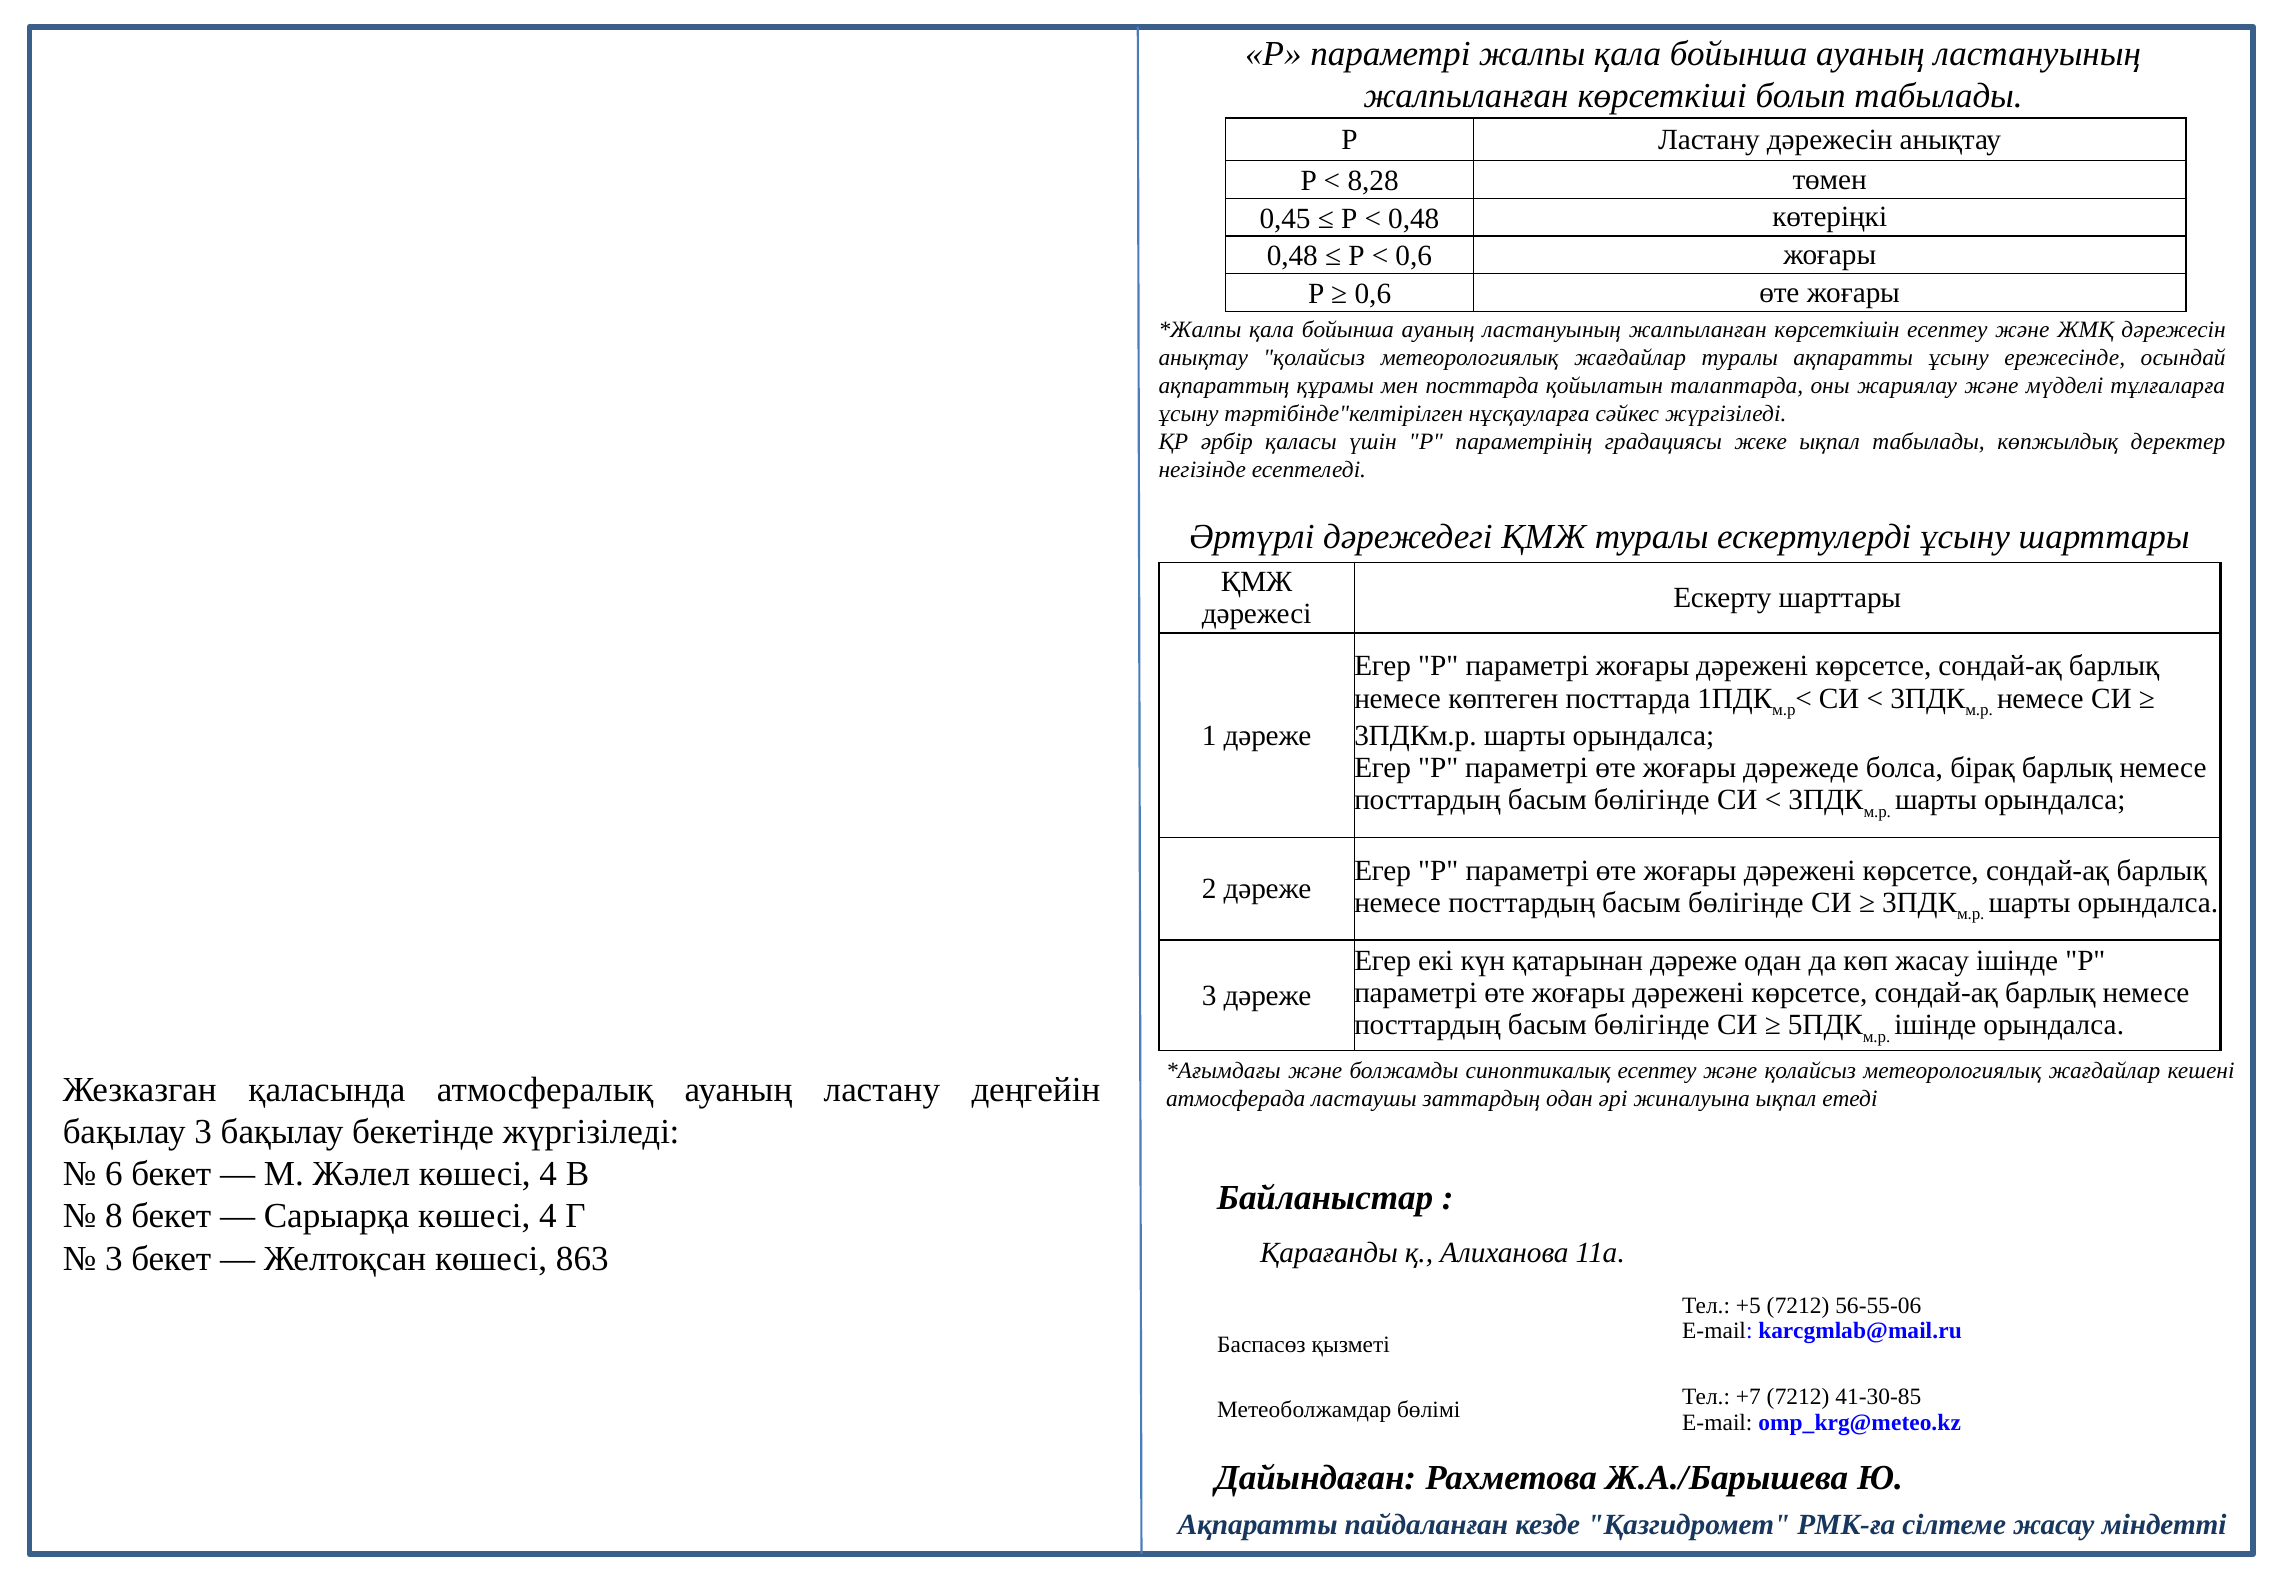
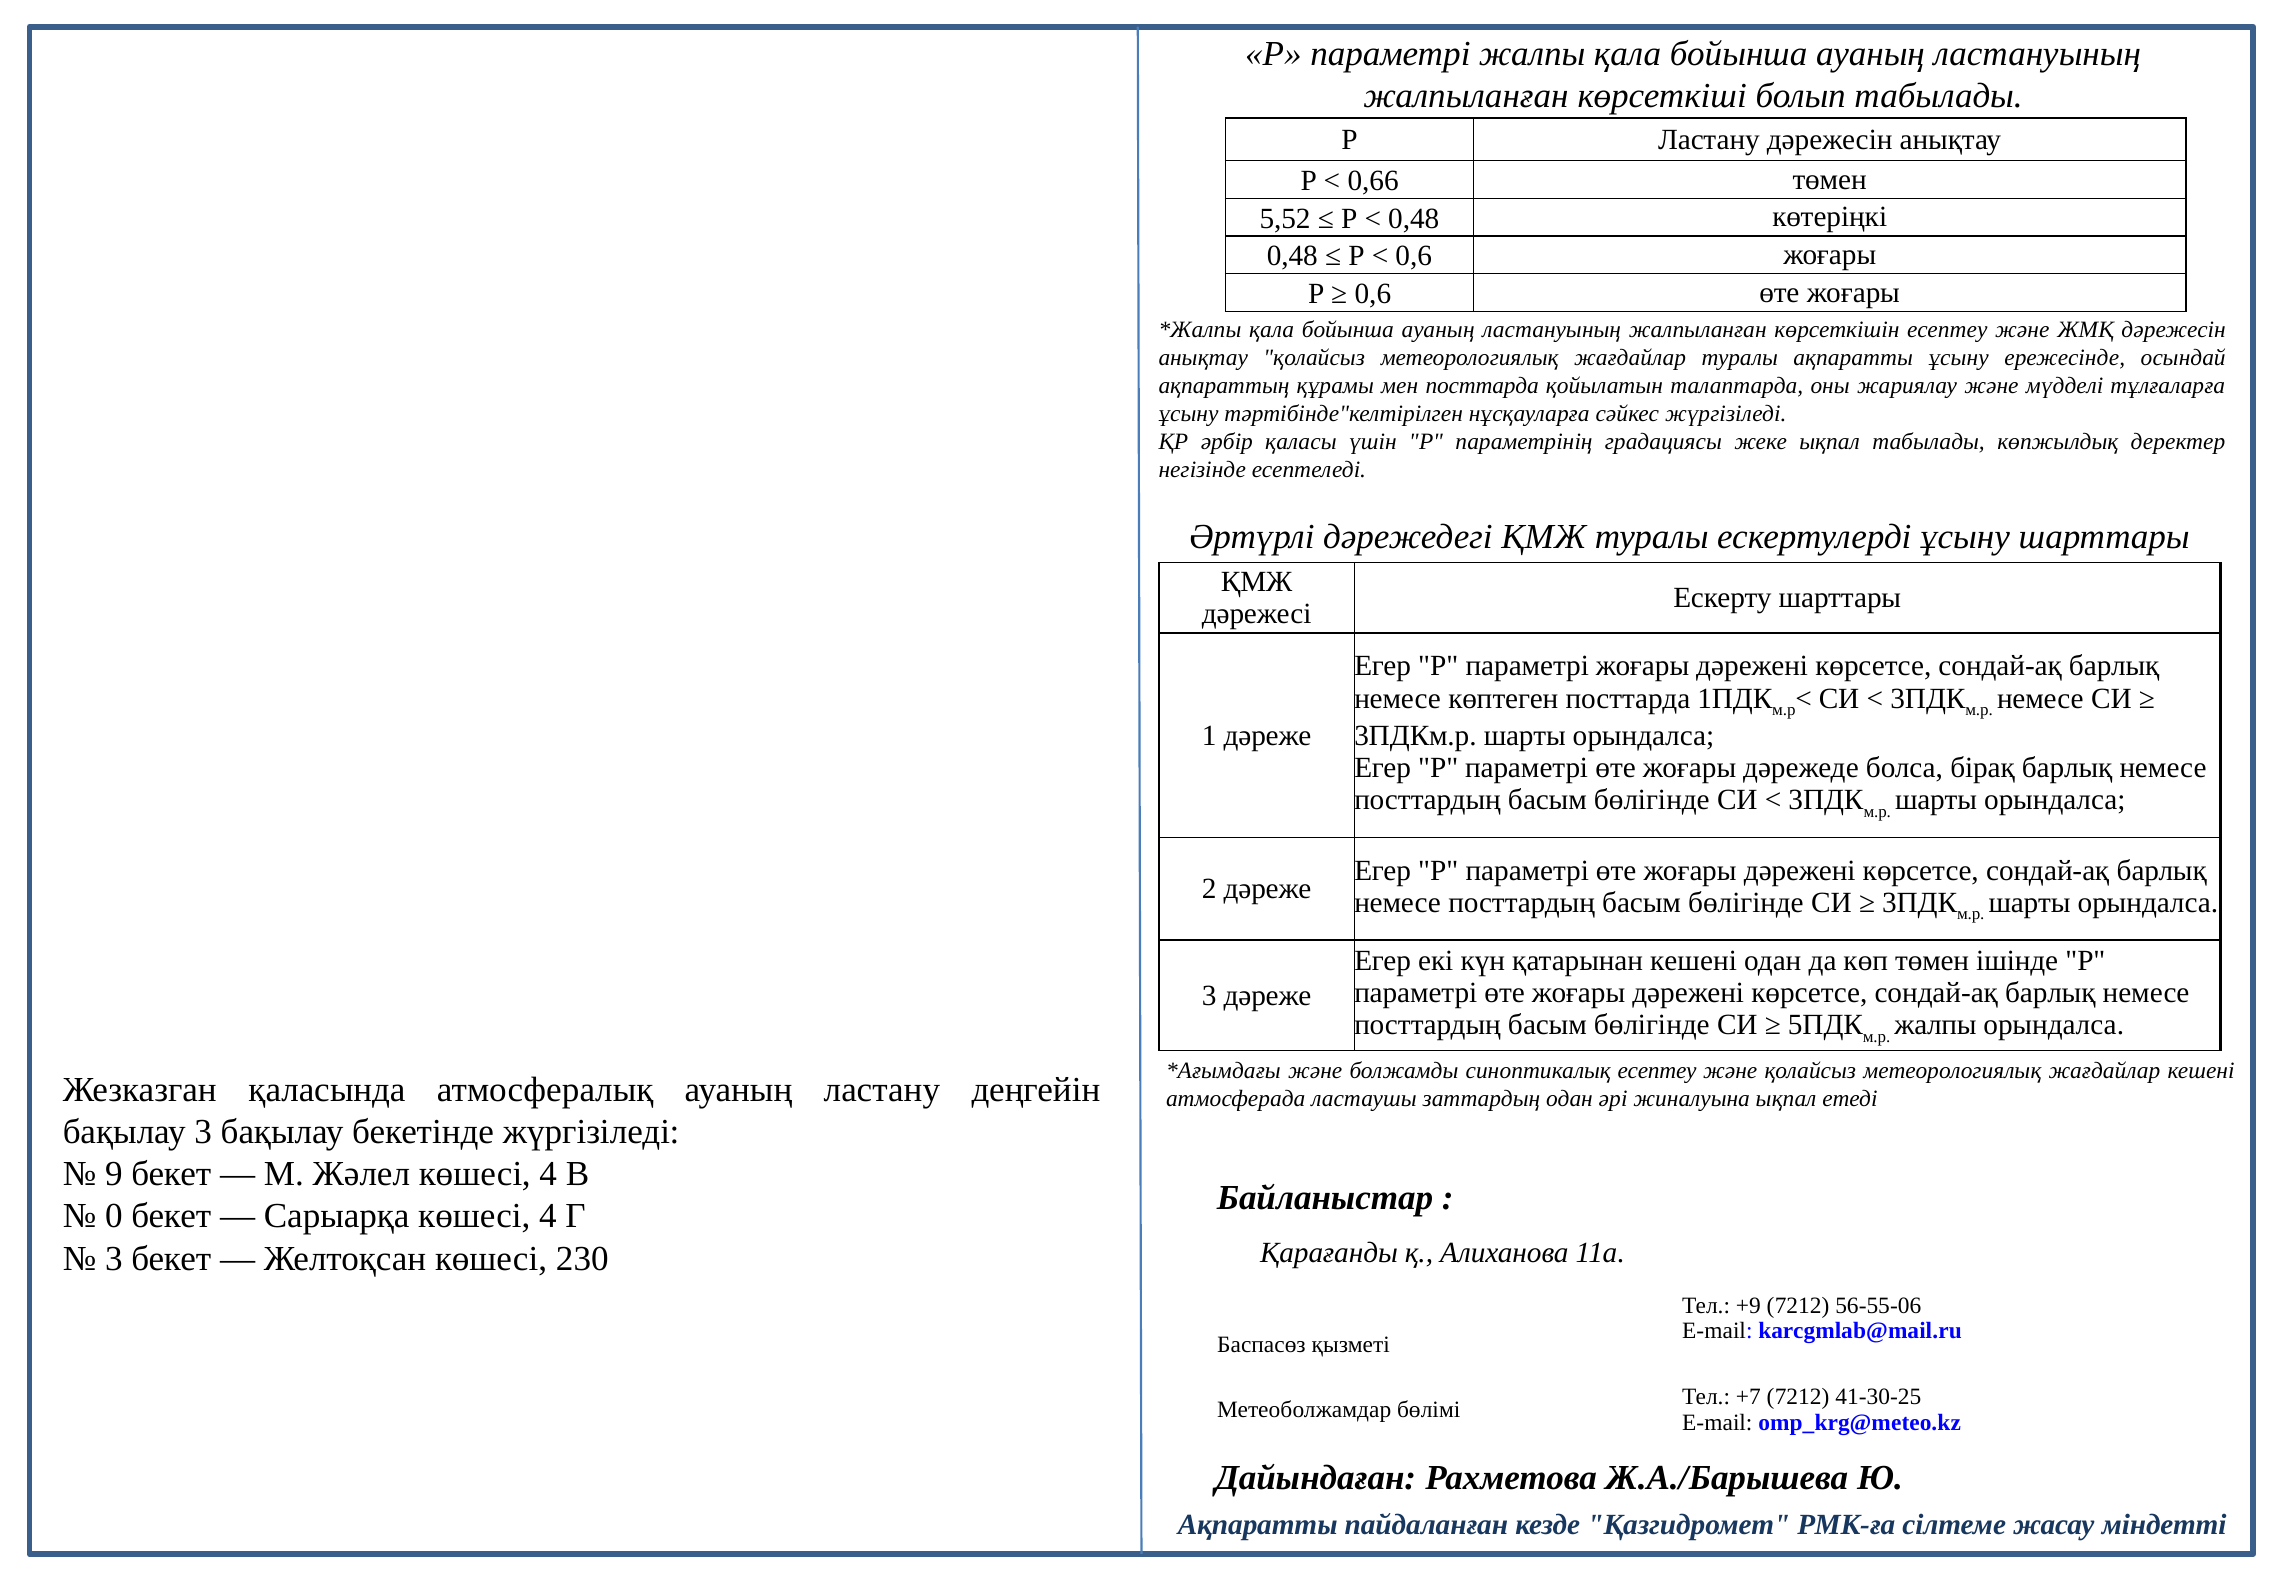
8,28: 8,28 -> 0,66
0,45: 0,45 -> 5,52
қатарынан дәреже: дәреже -> кешені
көп жасау: жасау -> төмен
ішінде at (1935, 1025): ішінде -> жалпы
6: 6 -> 9
8: 8 -> 0
863: 863 -> 230
+5: +5 -> +9
41-30-85: 41-30-85 -> 41-30-25
